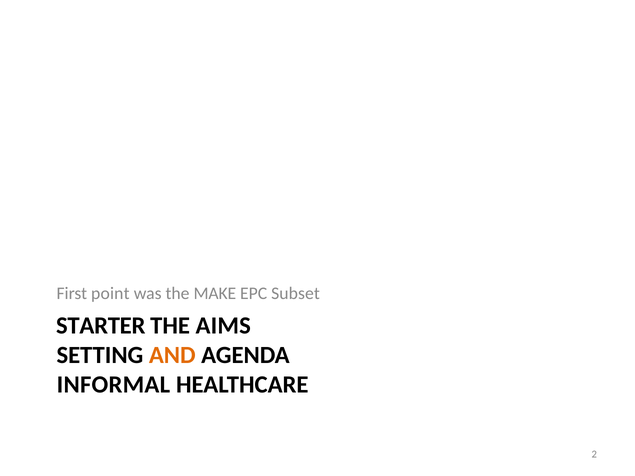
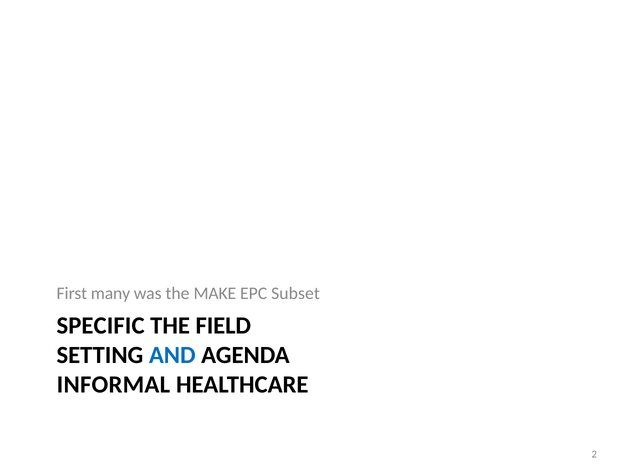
point: point -> many
STARTER: STARTER -> SPECIFIC
AIMS: AIMS -> FIELD
AND colour: orange -> blue
